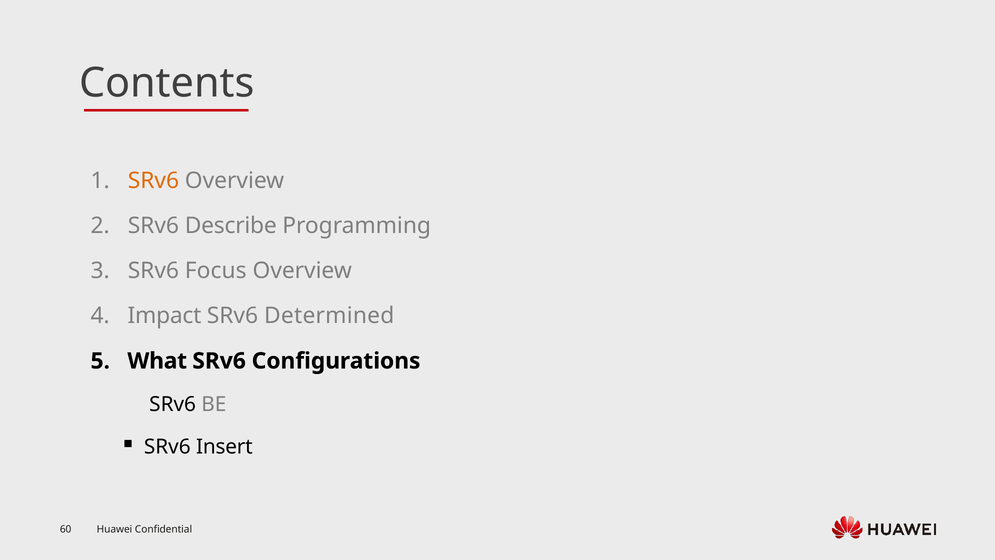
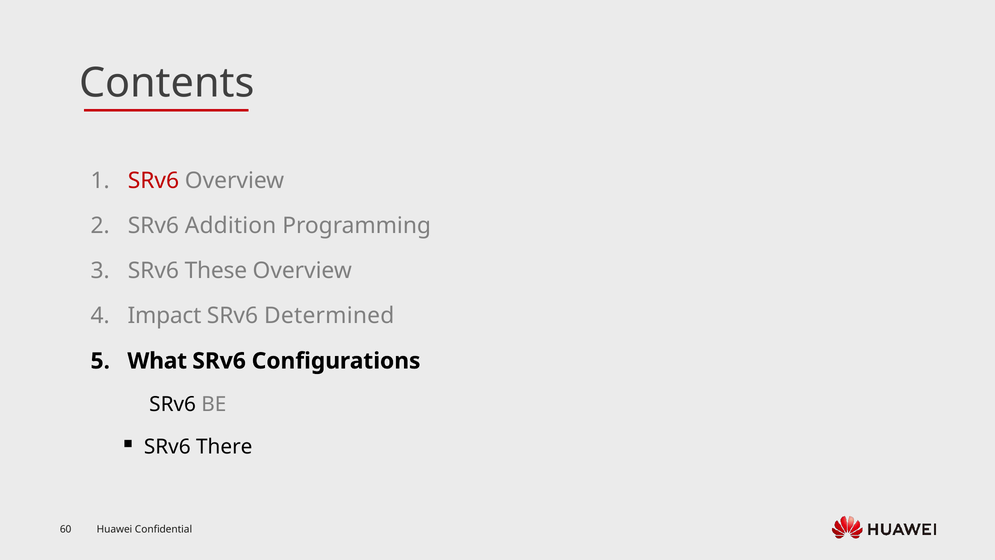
SRv6 at (153, 180) colour: orange -> red
Describe: Describe -> Addition
Focus: Focus -> These
Insert: Insert -> There
